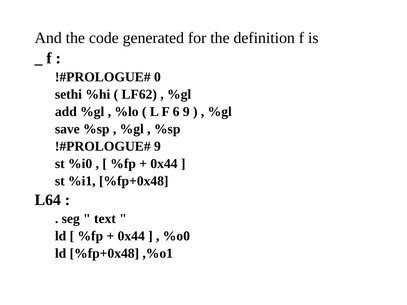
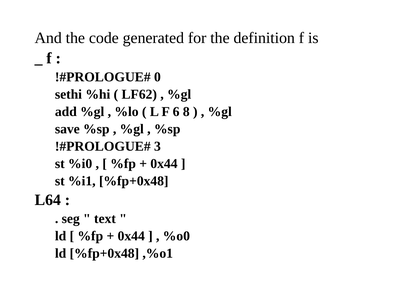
6 9: 9 -> 8
9 at (157, 146): 9 -> 3
